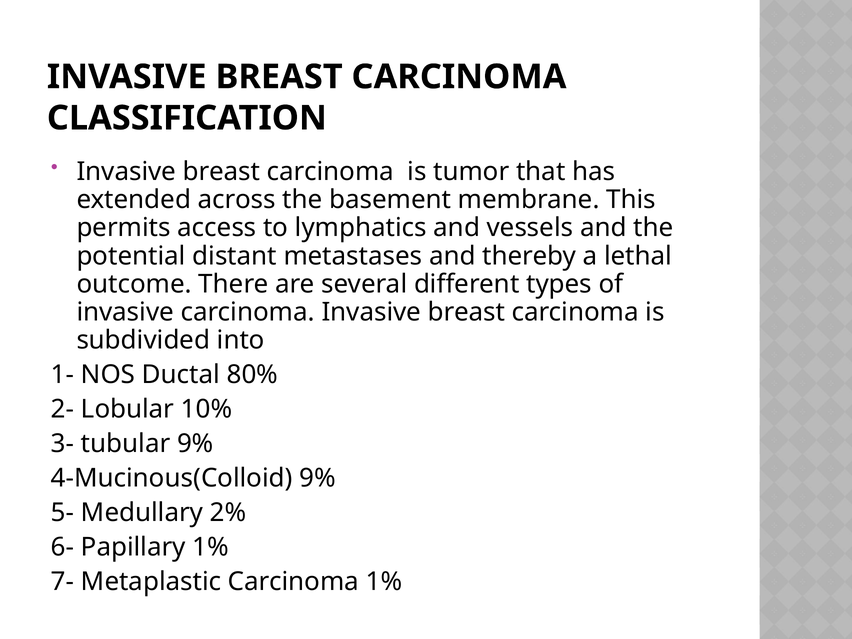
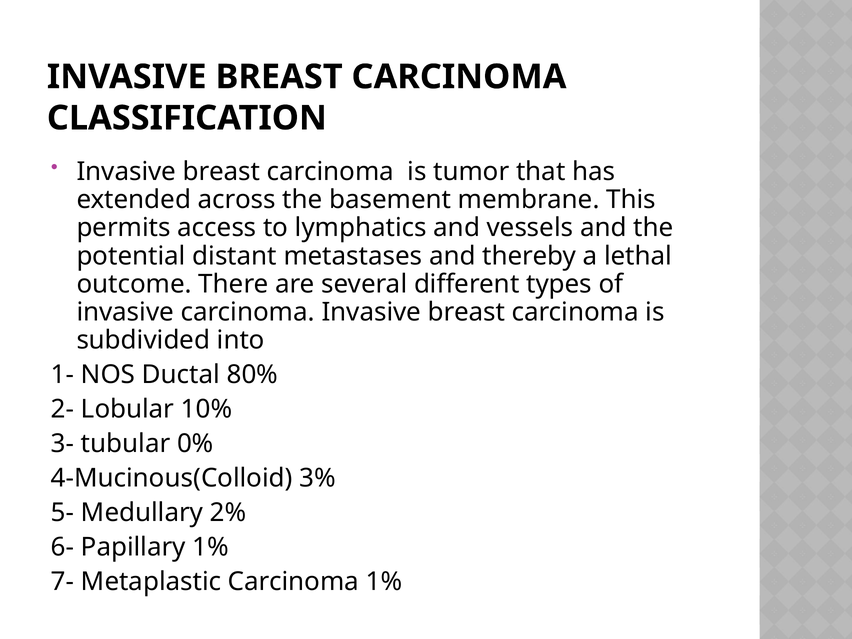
tubular 9%: 9% -> 0%
4-Mucinous(Colloid 9%: 9% -> 3%
